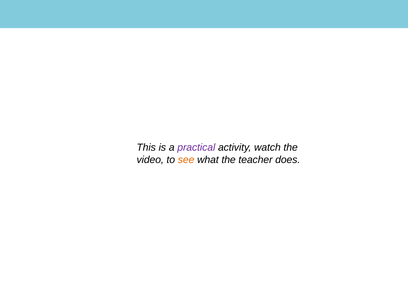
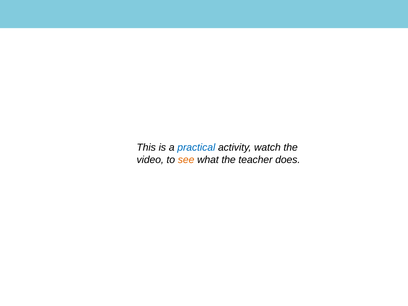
practical colour: purple -> blue
